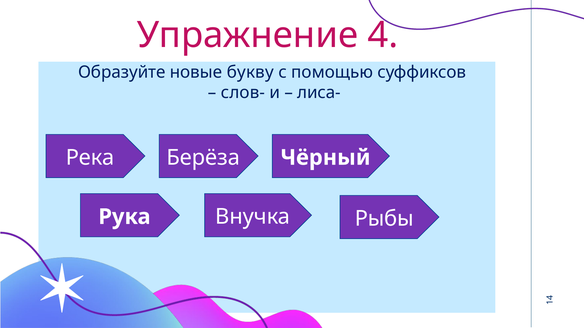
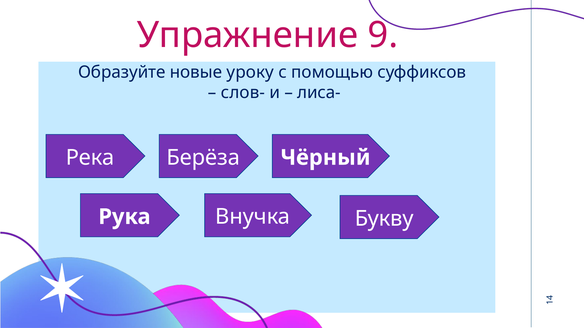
Упражнение 4: 4 -> 9
букву: букву -> уроку
Рыбы: Рыбы -> Букву
